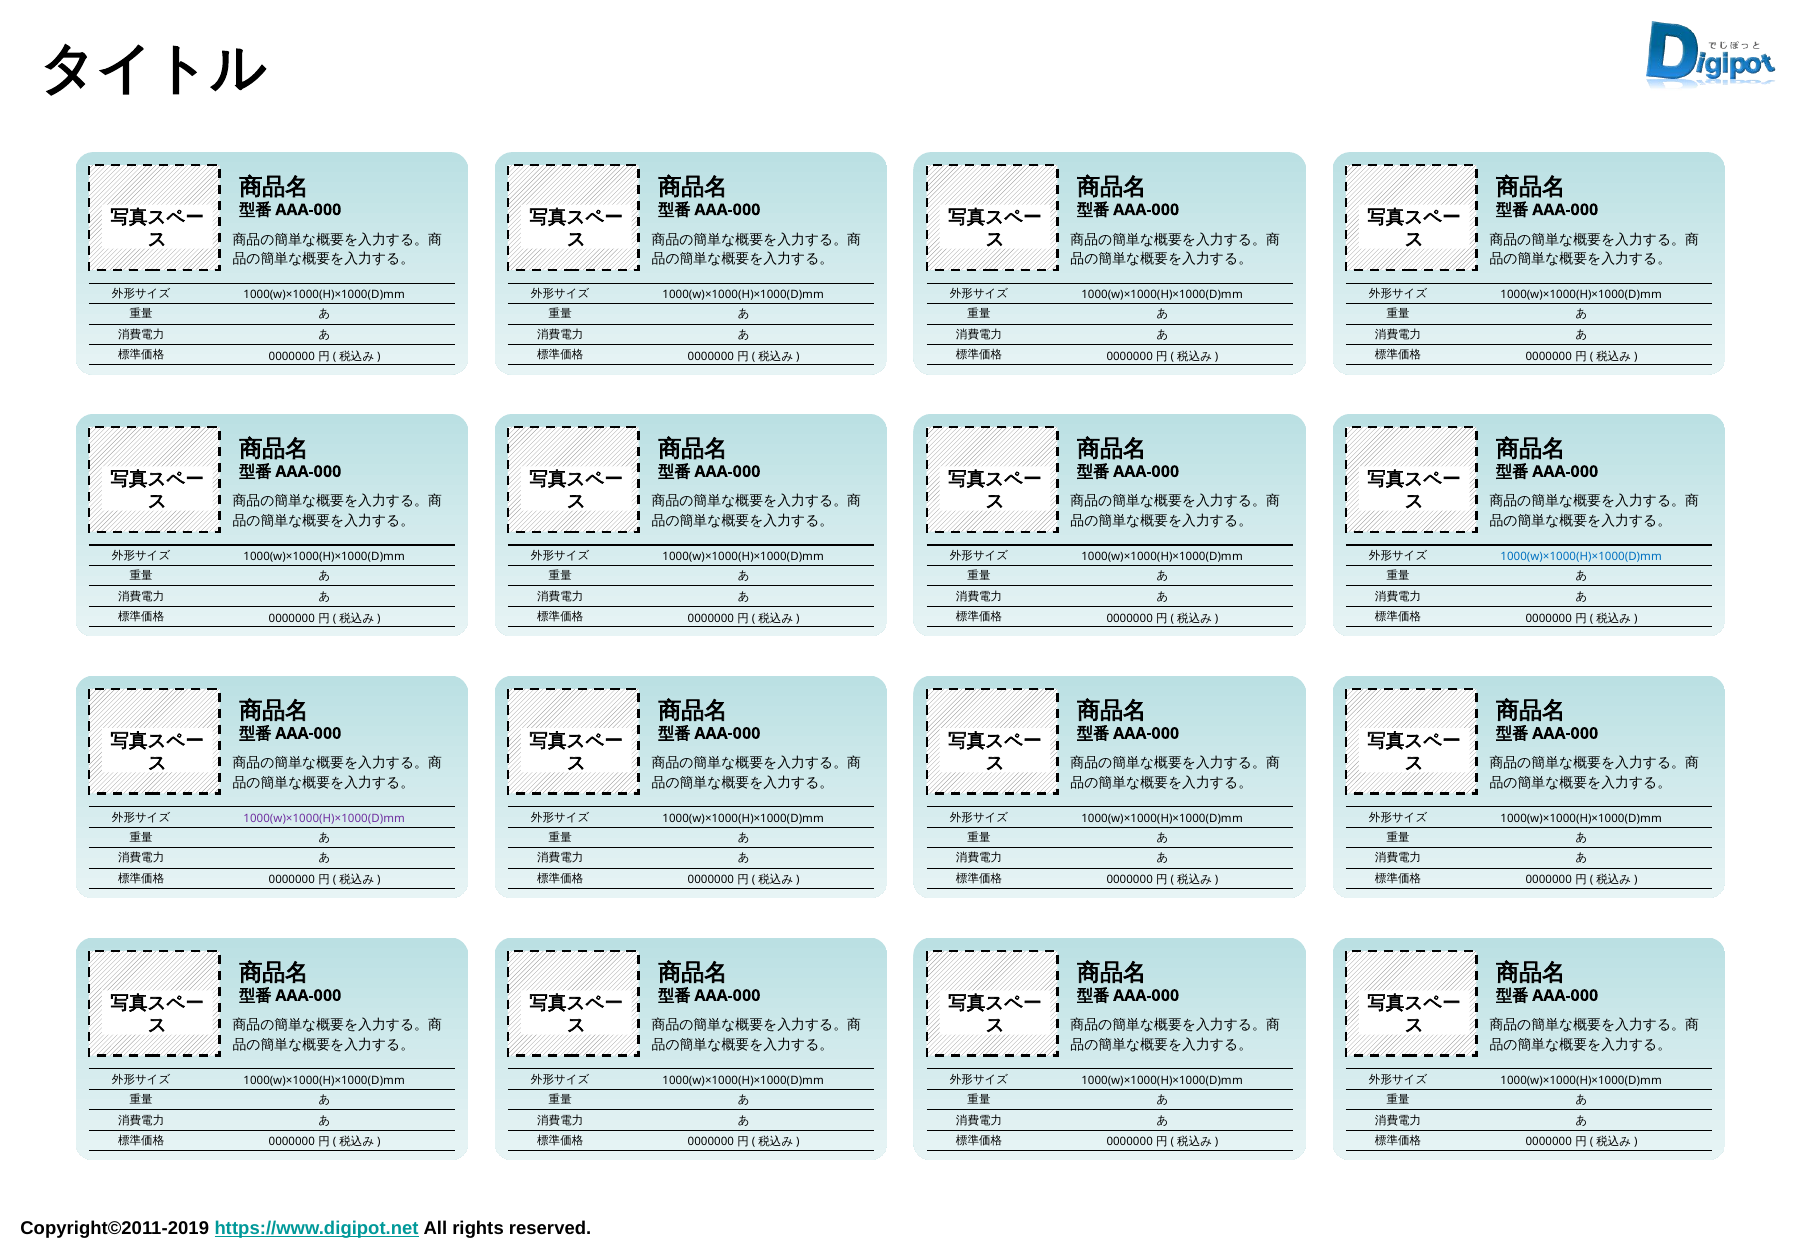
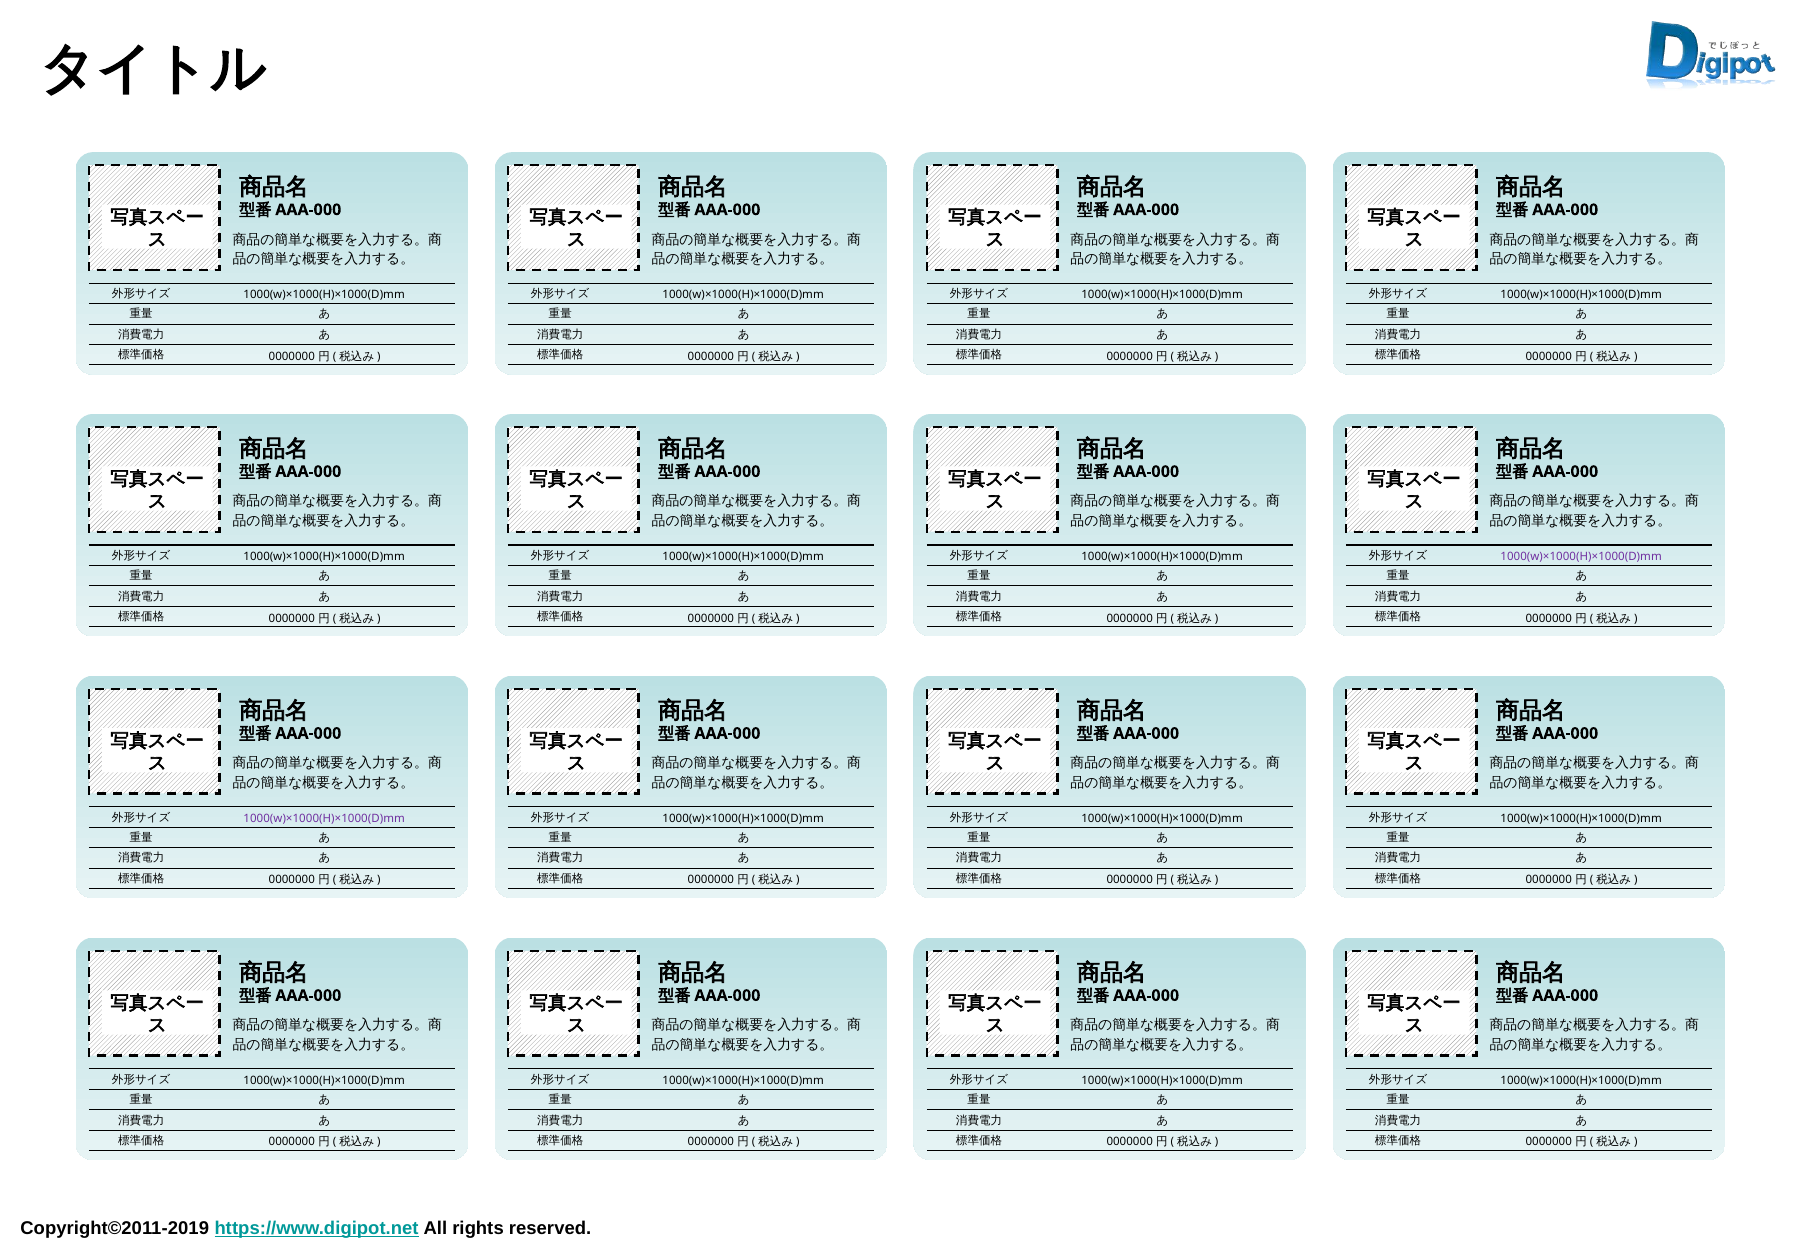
1000(w)×1000(H)×1000(D)mm at (1581, 557) colour: blue -> purple
